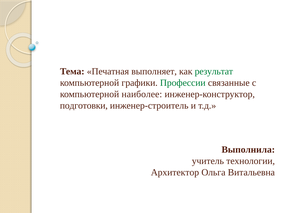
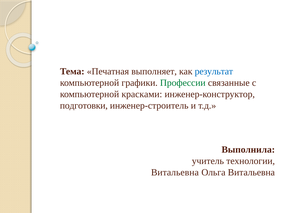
результат colour: green -> blue
наиболее: наиболее -> красками
Архитектор at (175, 173): Архитектор -> Витальевна
